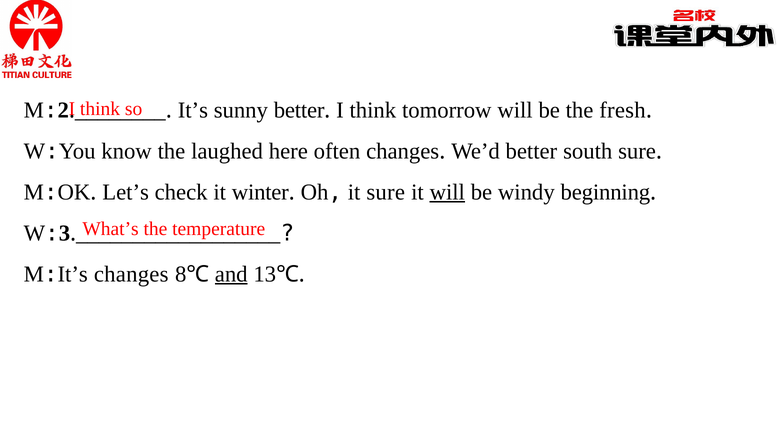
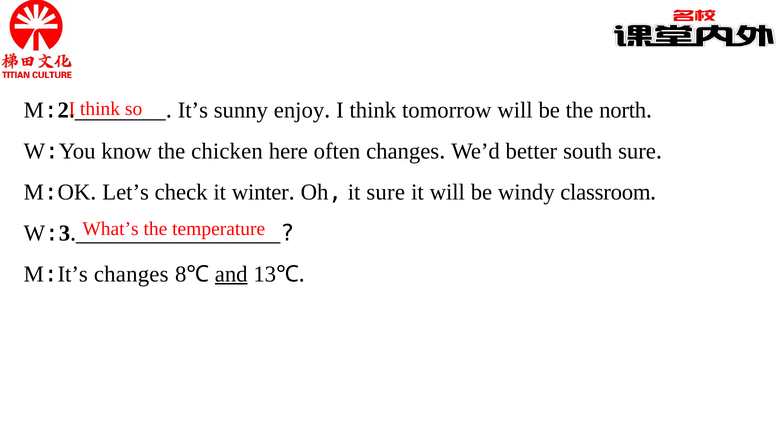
sunny better: better -> enjoy
fresh: fresh -> north
laughed: laughed -> chicken
will at (447, 192) underline: present -> none
beginning: beginning -> classroom
